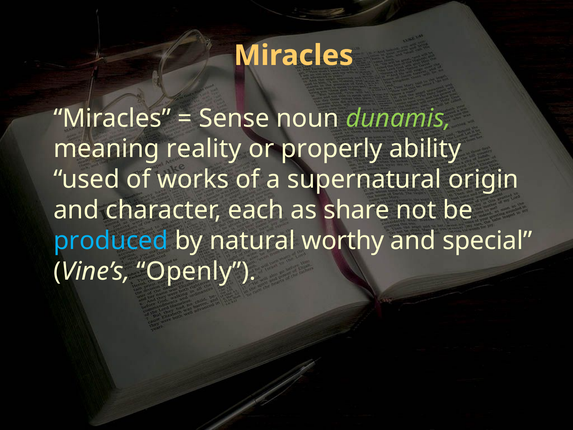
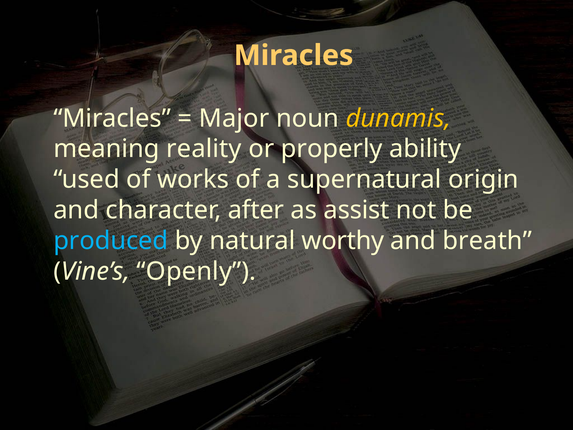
Sense: Sense -> Major
dunamis colour: light green -> yellow
each: each -> after
share: share -> assist
special: special -> breath
